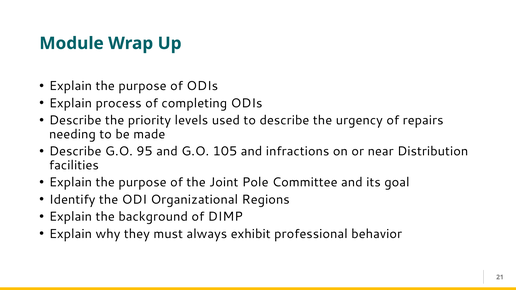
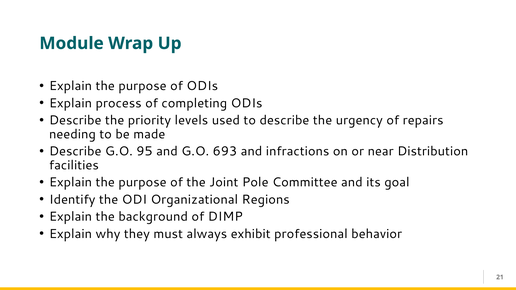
105: 105 -> 693
